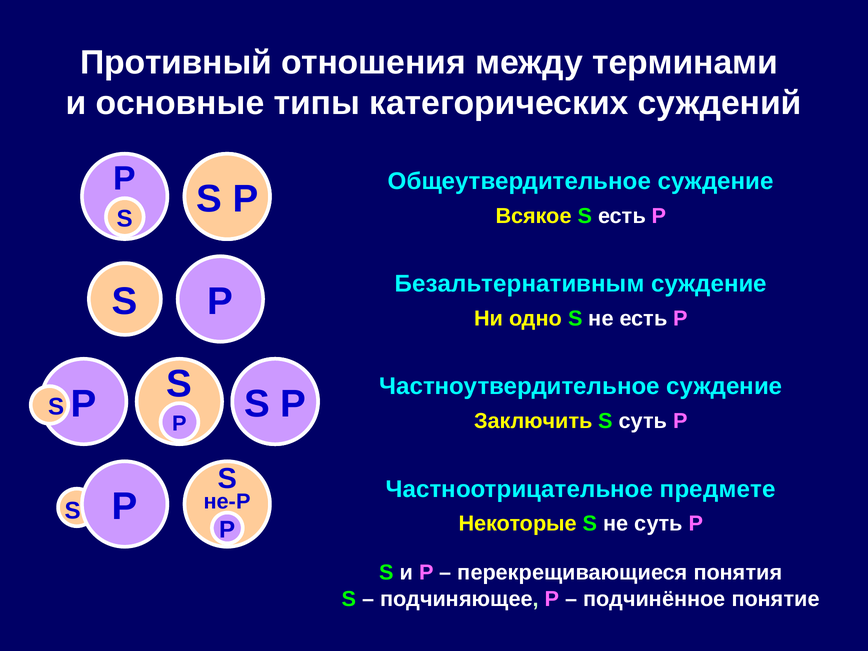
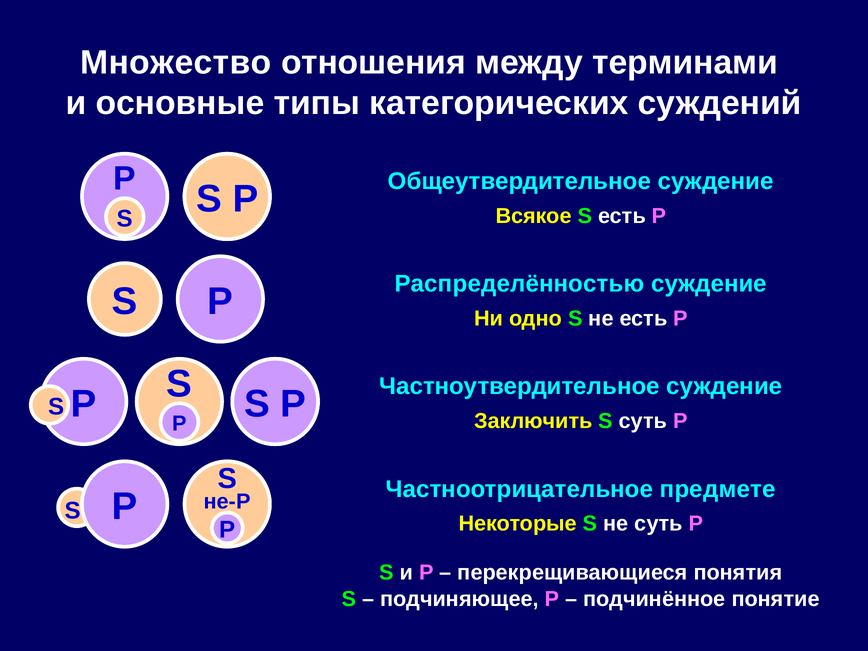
Противный: Противный -> Множество
Безальтернативным: Безальтернативным -> Распределённостью
